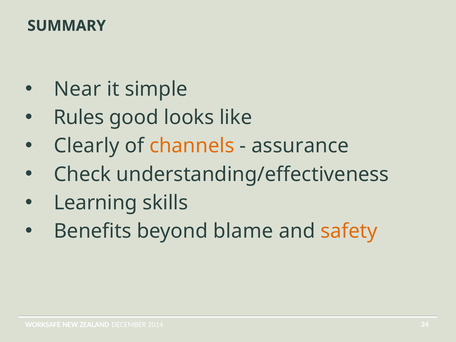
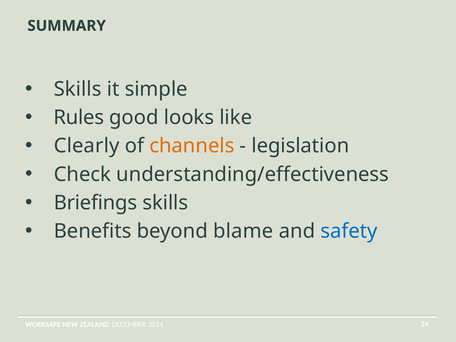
Near at (78, 89): Near -> Skills
assurance: assurance -> legislation
Learning: Learning -> Briefings
safety colour: orange -> blue
